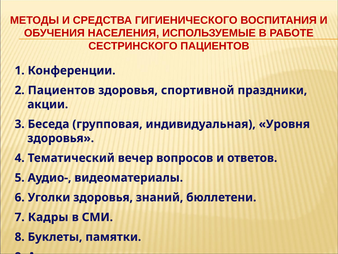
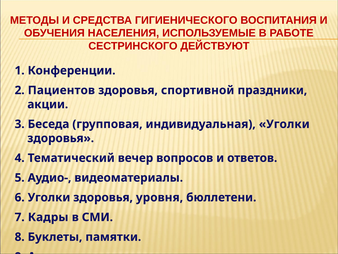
СЕСТРИНСКОГО ПАЦИЕНТОВ: ПАЦИЕНТОВ -> ДЕЙСТВУЮТ
индивидуальная Уровня: Уровня -> Уголки
знаний: знаний -> уровня
